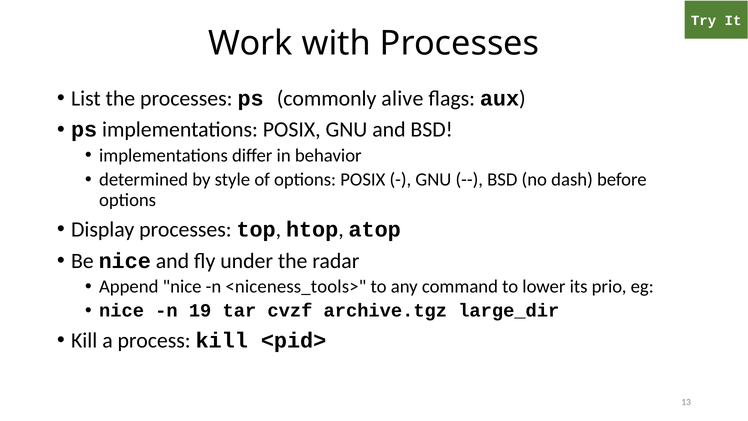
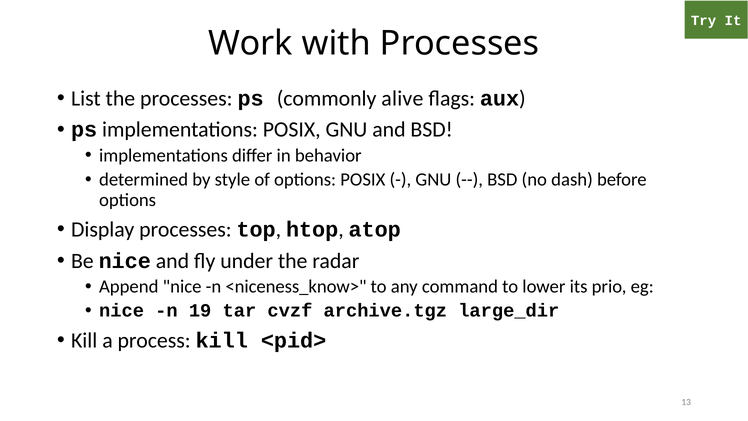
<niceness_tools>: <niceness_tools> -> <niceness_know>
